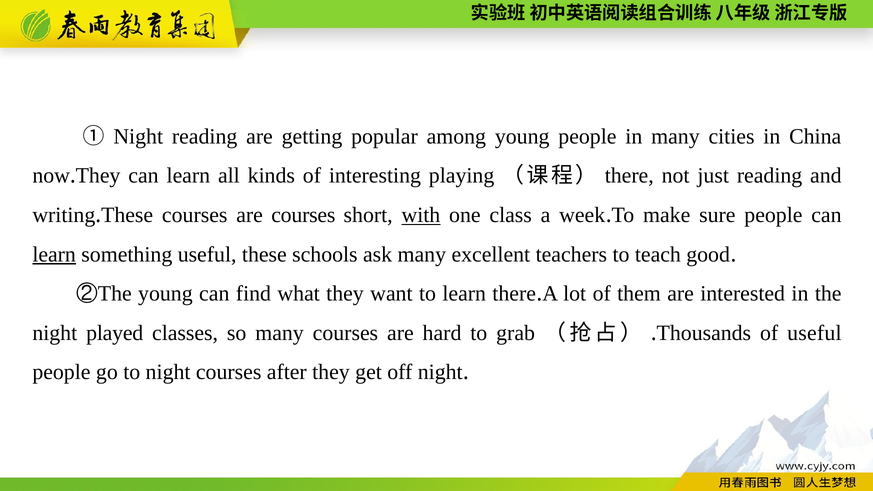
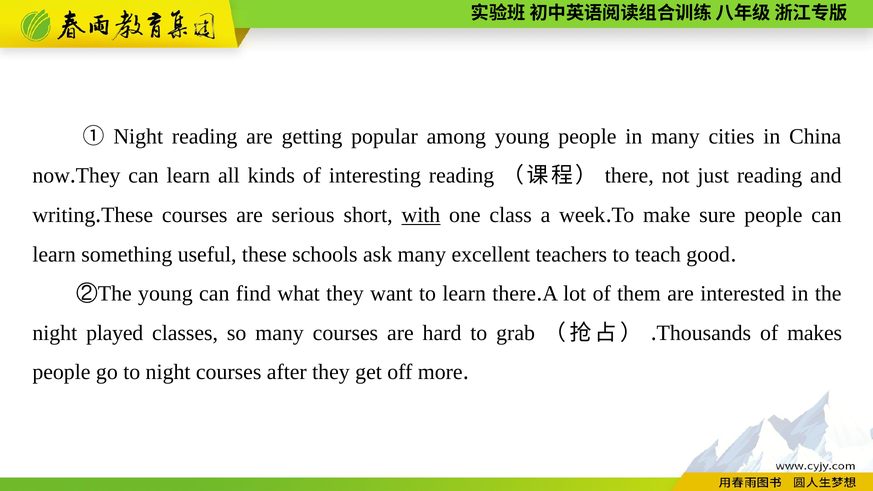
interesting playing: playing -> reading
are courses: courses -> serious
learn at (54, 254) underline: present -> none
of useful: useful -> makes
off night: night -> more
